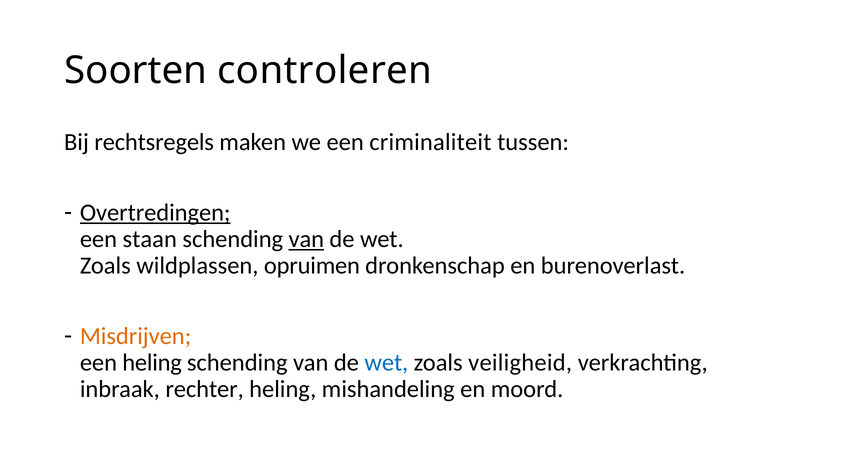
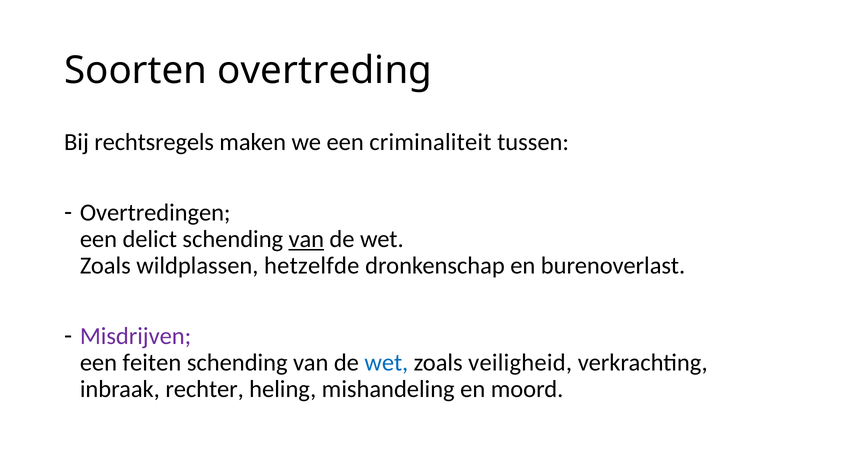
controleren: controleren -> overtreding
Overtredingen underline: present -> none
staan: staan -> delict
opruimen: opruimen -> hetzelfde
Misdrijven colour: orange -> purple
een heling: heling -> feiten
